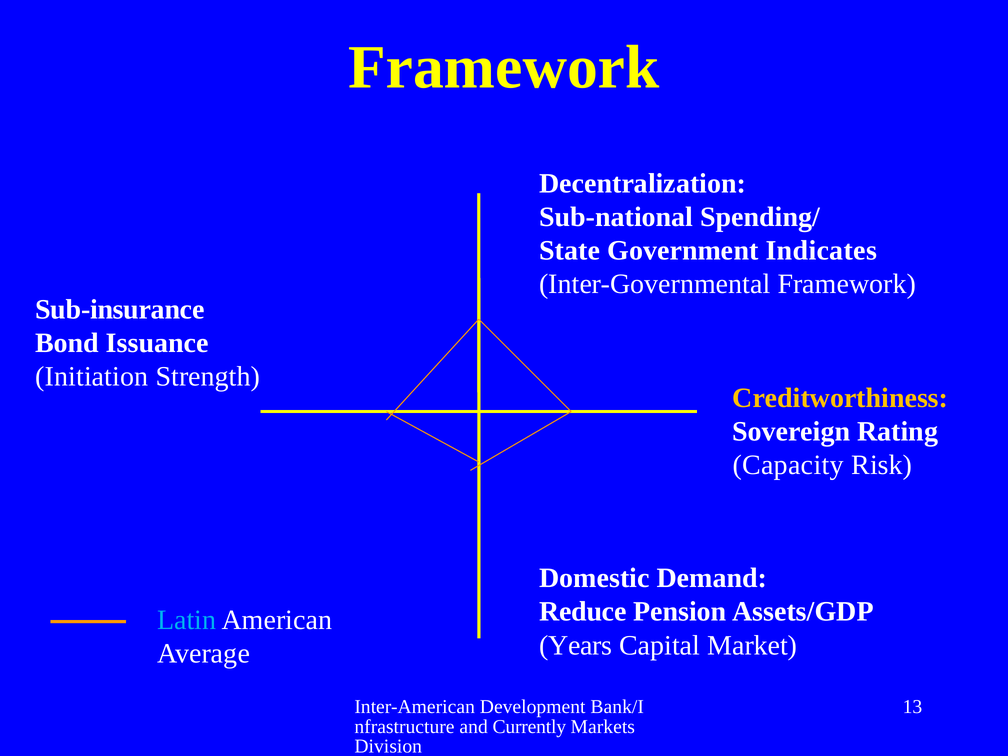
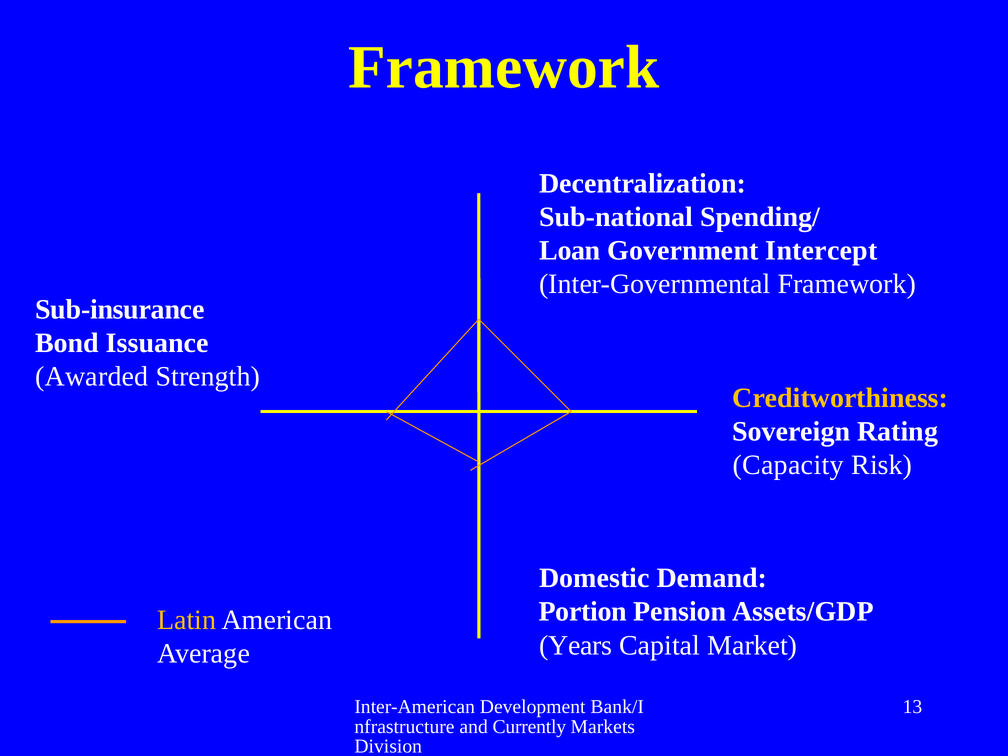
State: State -> Loan
Indicates: Indicates -> Intercept
Initiation: Initiation -> Awarded
Reduce: Reduce -> Portion
Latin colour: light blue -> yellow
